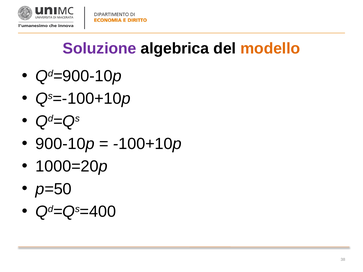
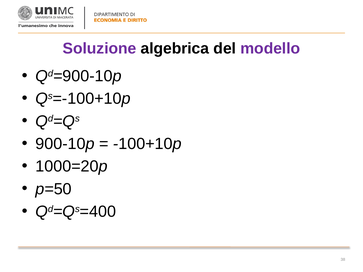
modello colour: orange -> purple
